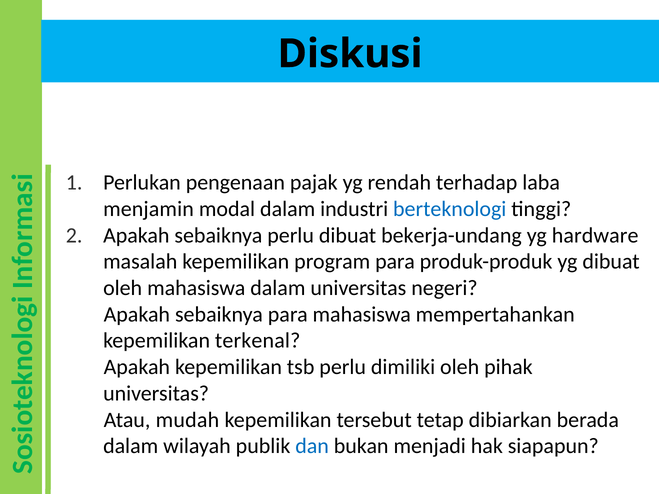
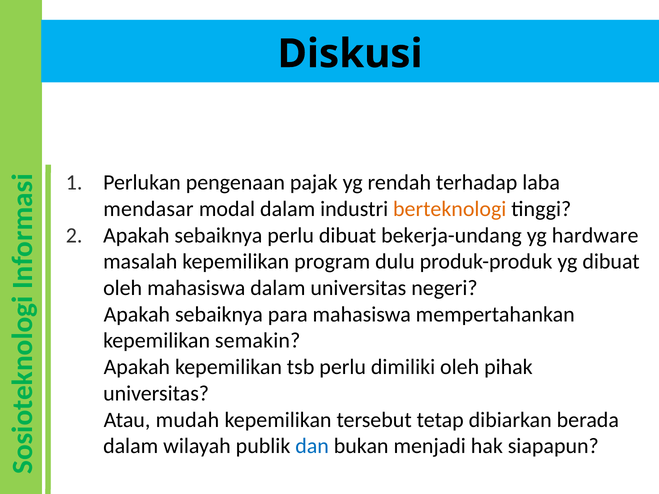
menjamin: menjamin -> mendasar
berteknologi colour: blue -> orange
program para: para -> dulu
terkenal: terkenal -> semakin
